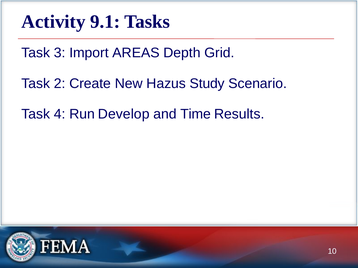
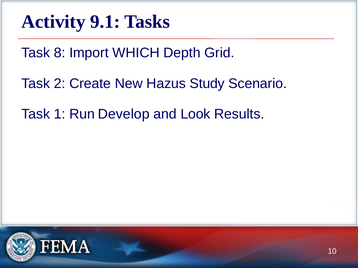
3: 3 -> 8
AREAS: AREAS -> WHICH
4: 4 -> 1
Time: Time -> Look
